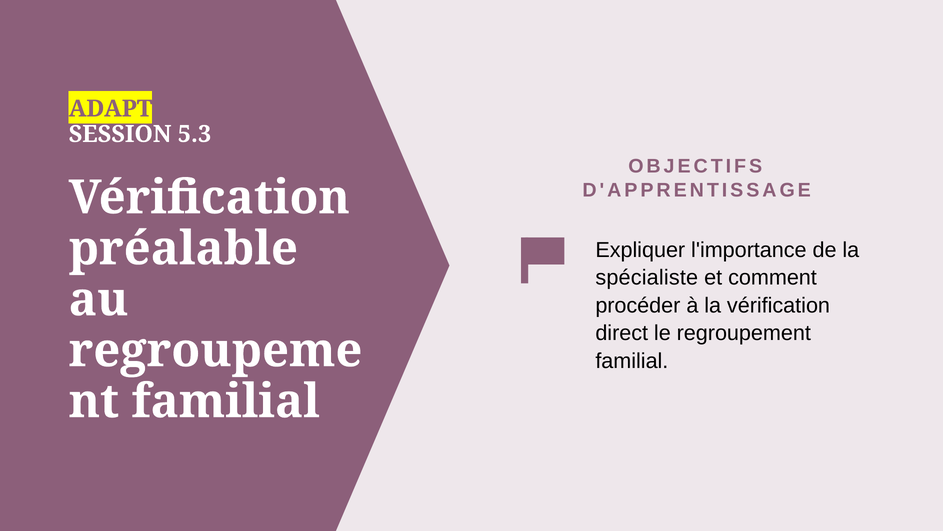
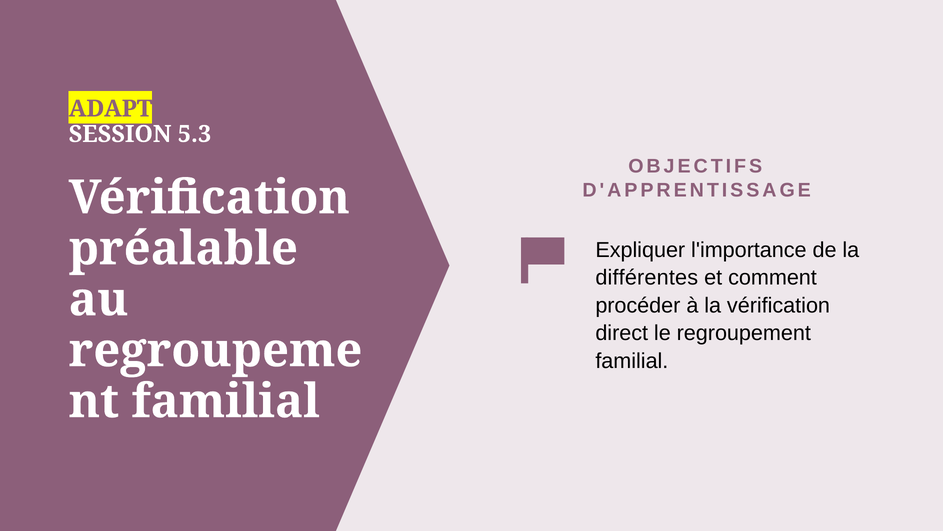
spécialiste: spécialiste -> différentes
